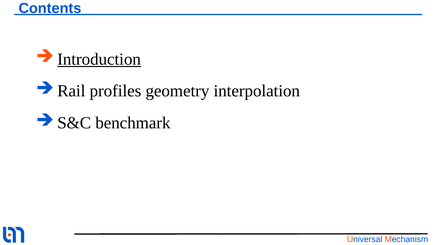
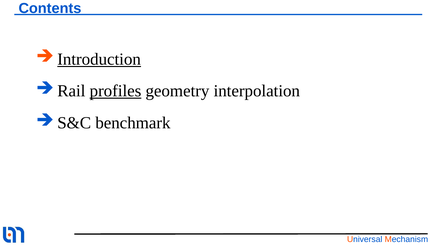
profiles underline: none -> present
